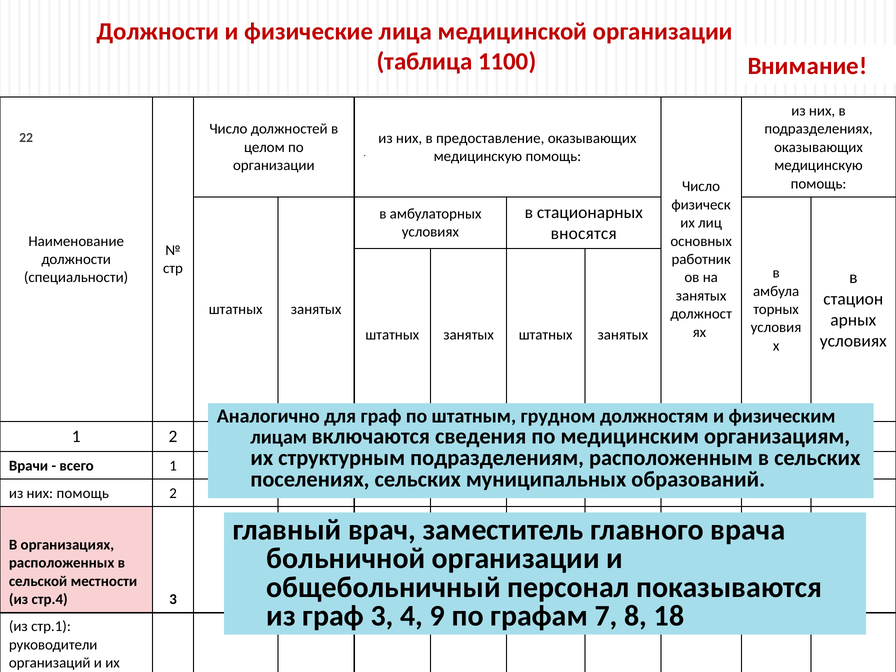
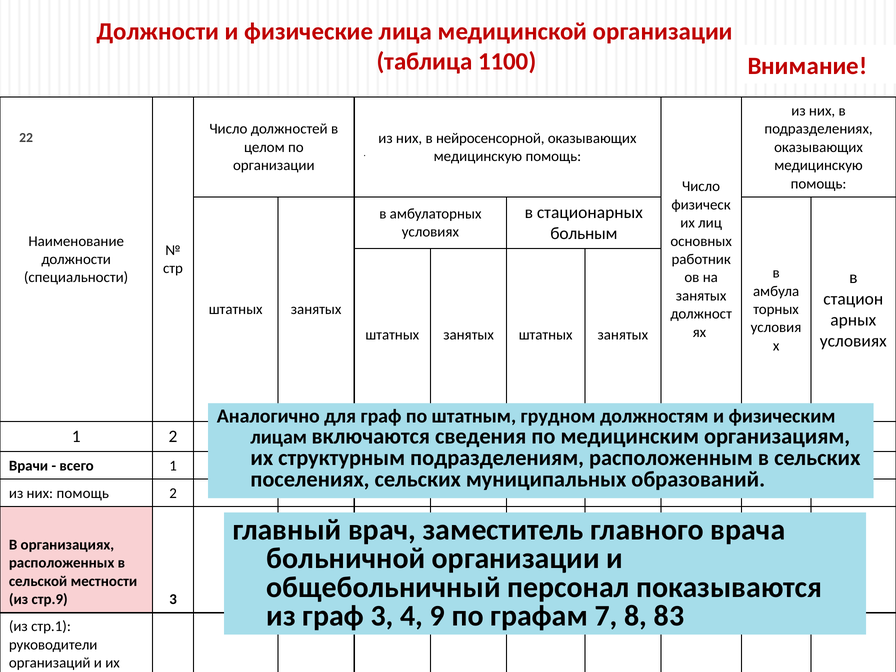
предоставление: предоставление -> нейросенсорной
вносятся: вносятся -> больным
стр.4: стр.4 -> стр.9
18: 18 -> 83
